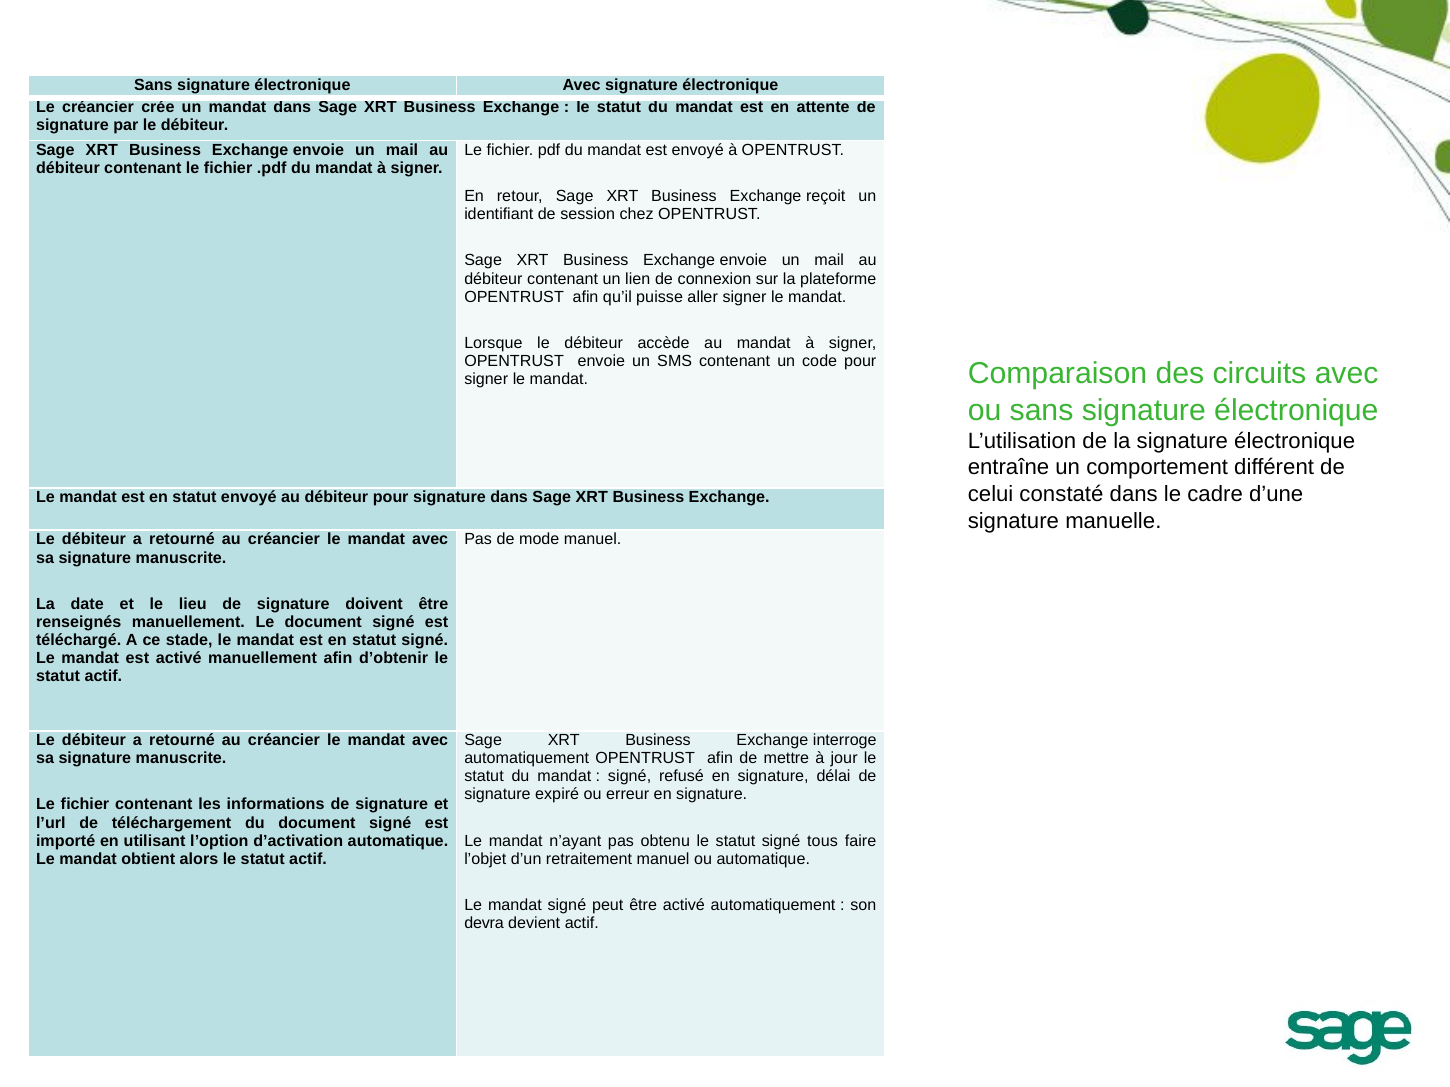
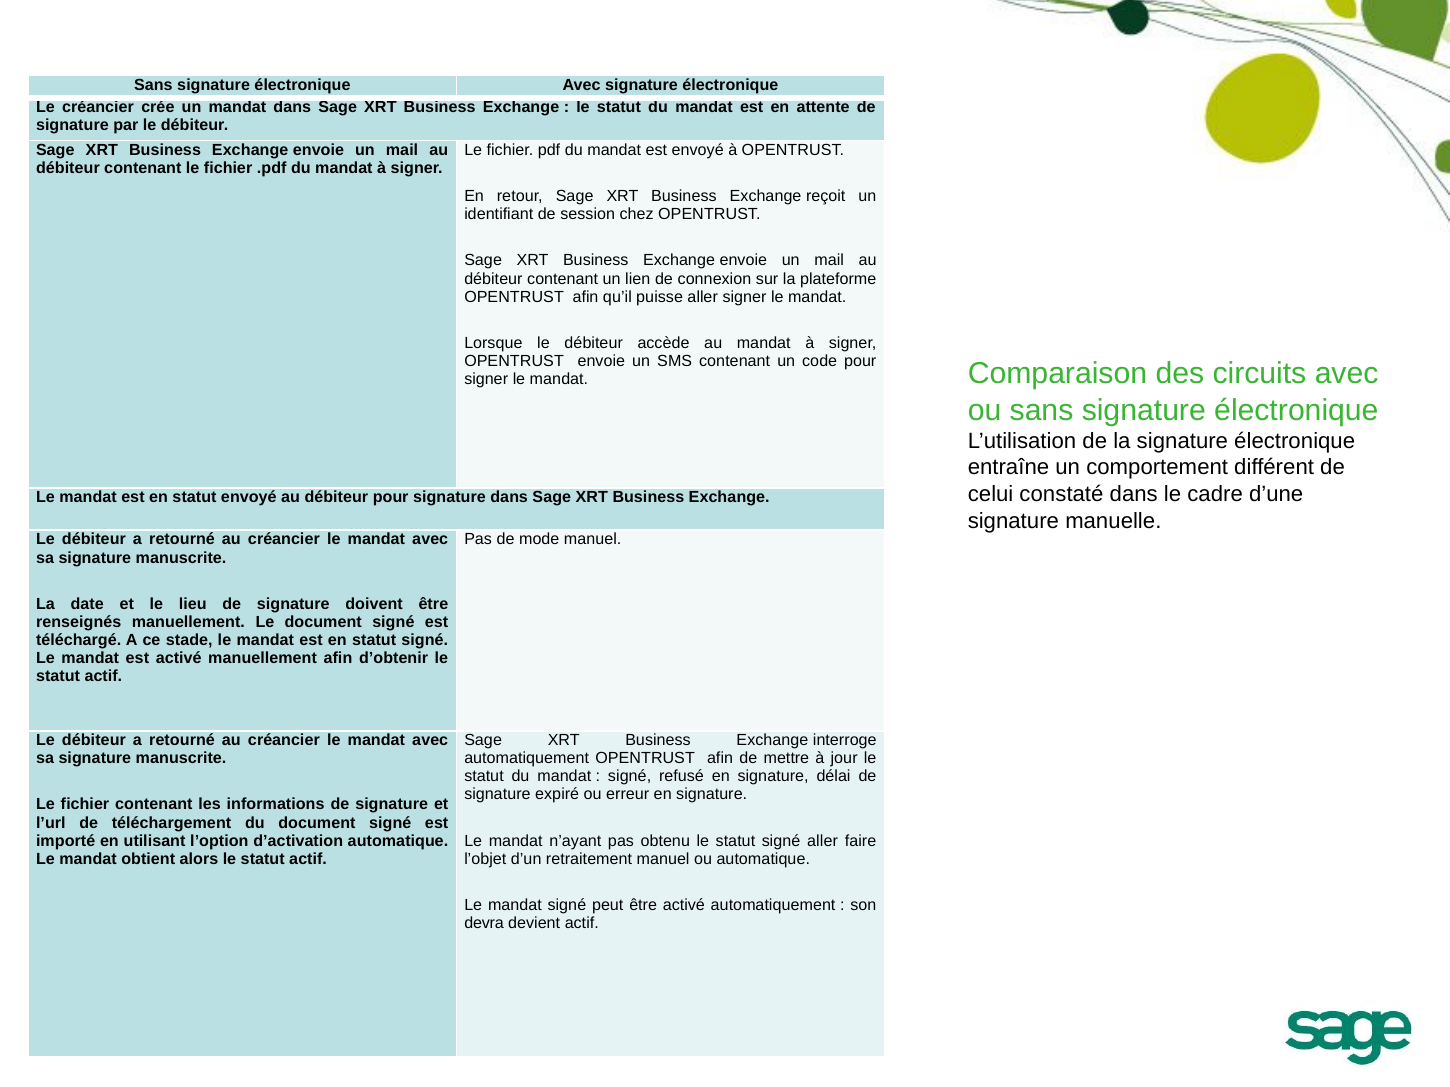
signé tous: tous -> aller
